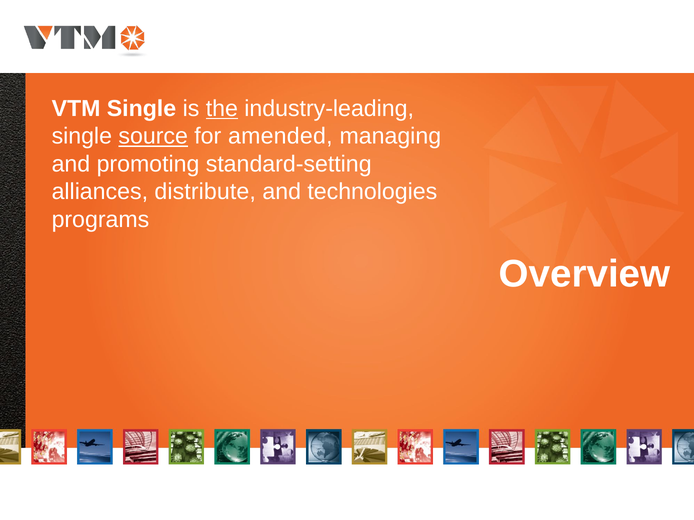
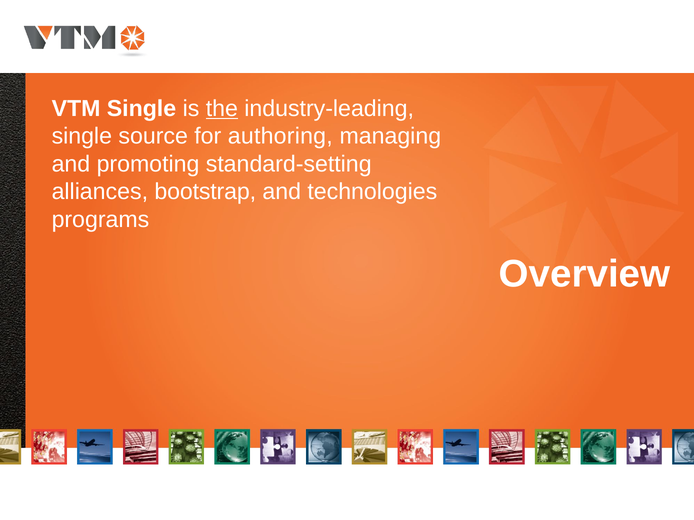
source underline: present -> none
amended: amended -> authoring
distribute: distribute -> bootstrap
